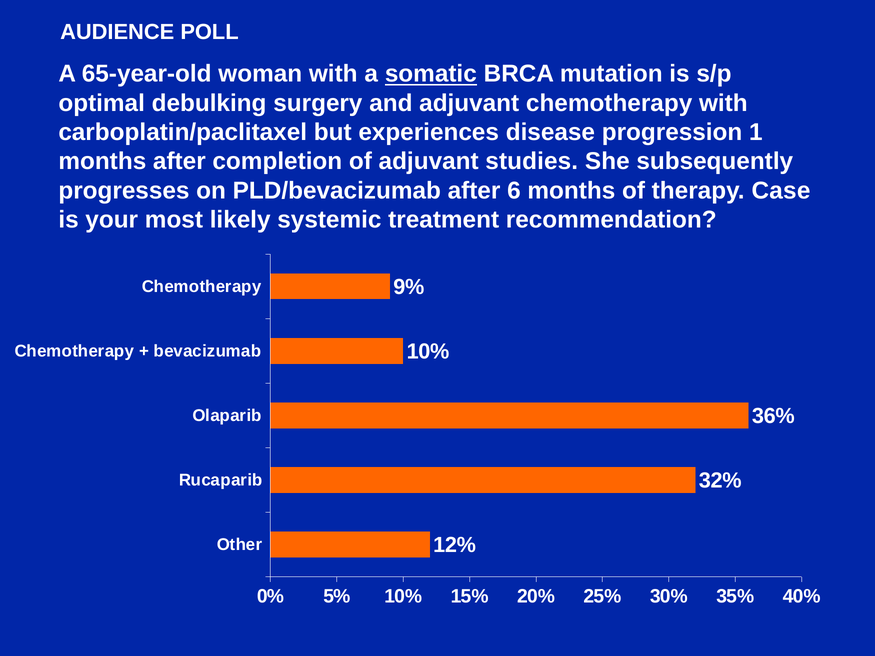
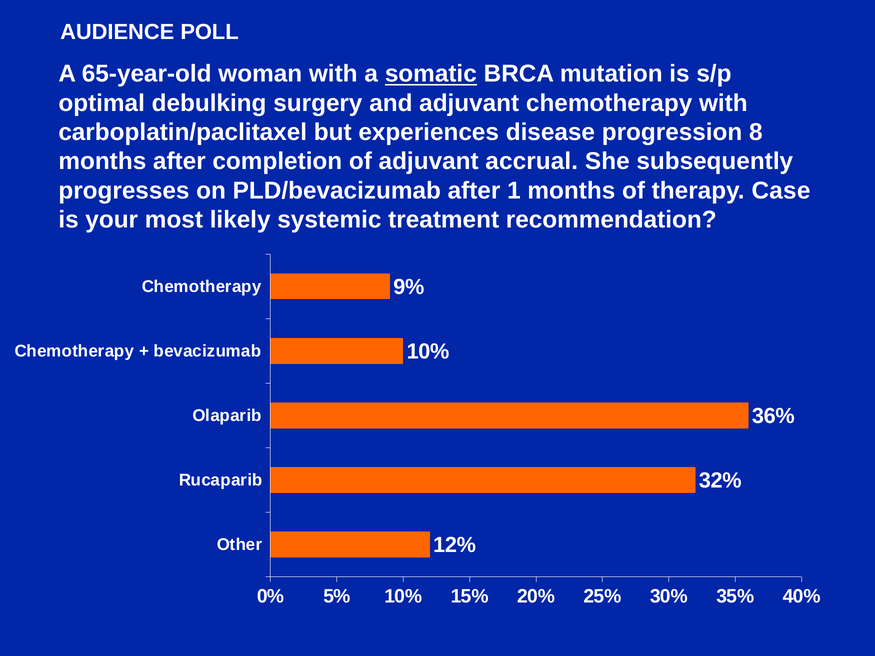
1: 1 -> 8
studies: studies -> accrual
6: 6 -> 1
